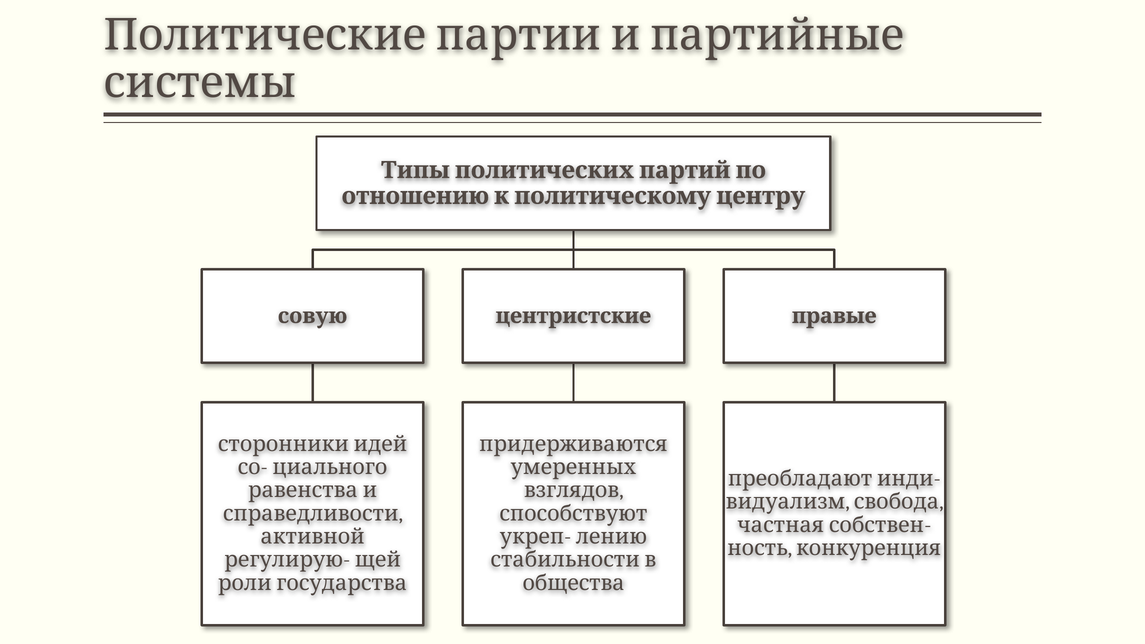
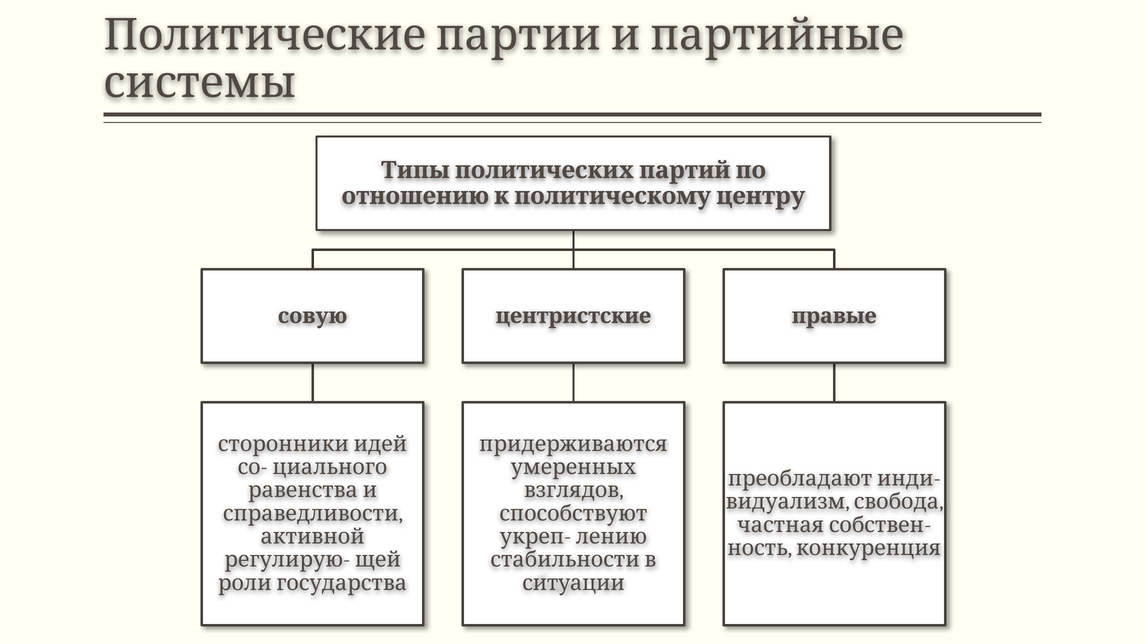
общества: общества -> ситуации
